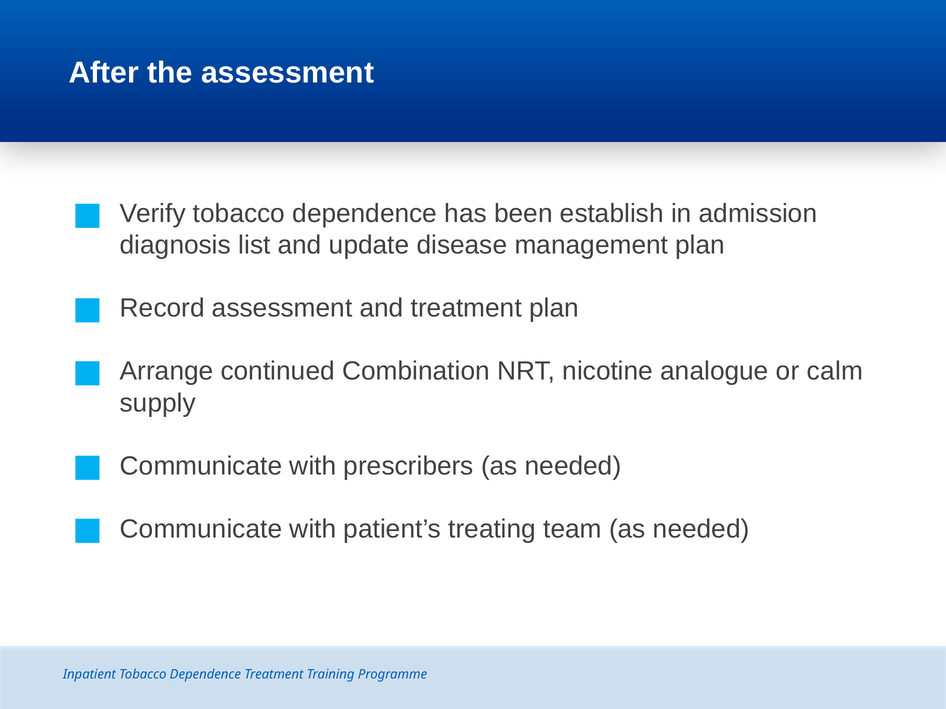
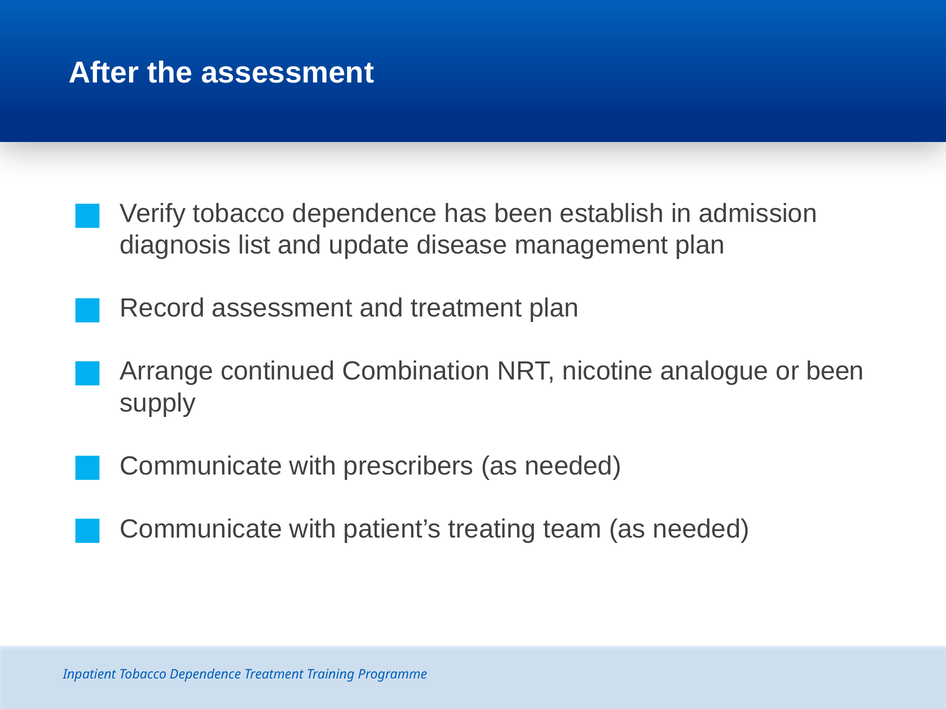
or calm: calm -> been
